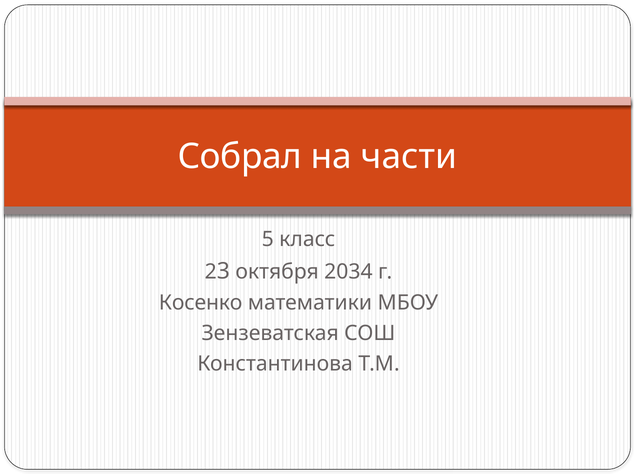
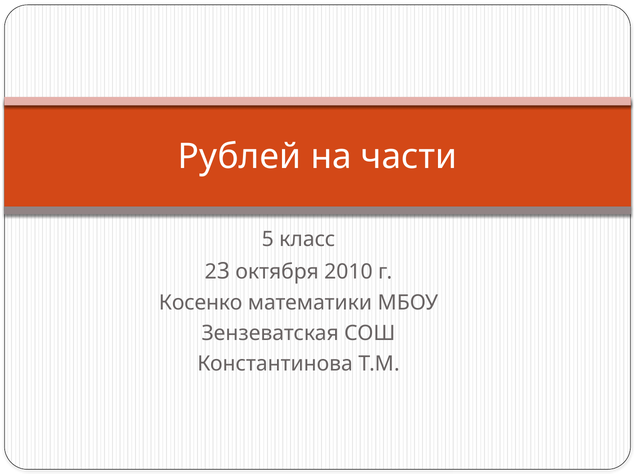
Собрал: Собрал -> Рублей
2034: 2034 -> 2010
